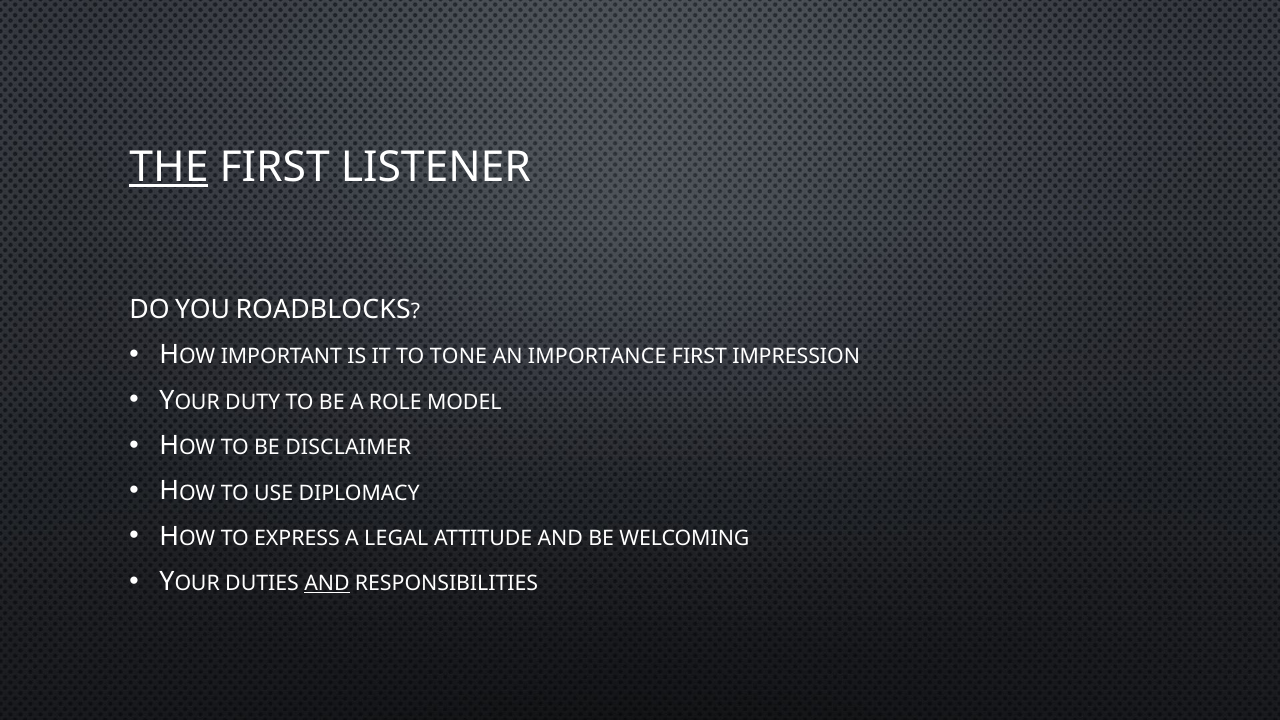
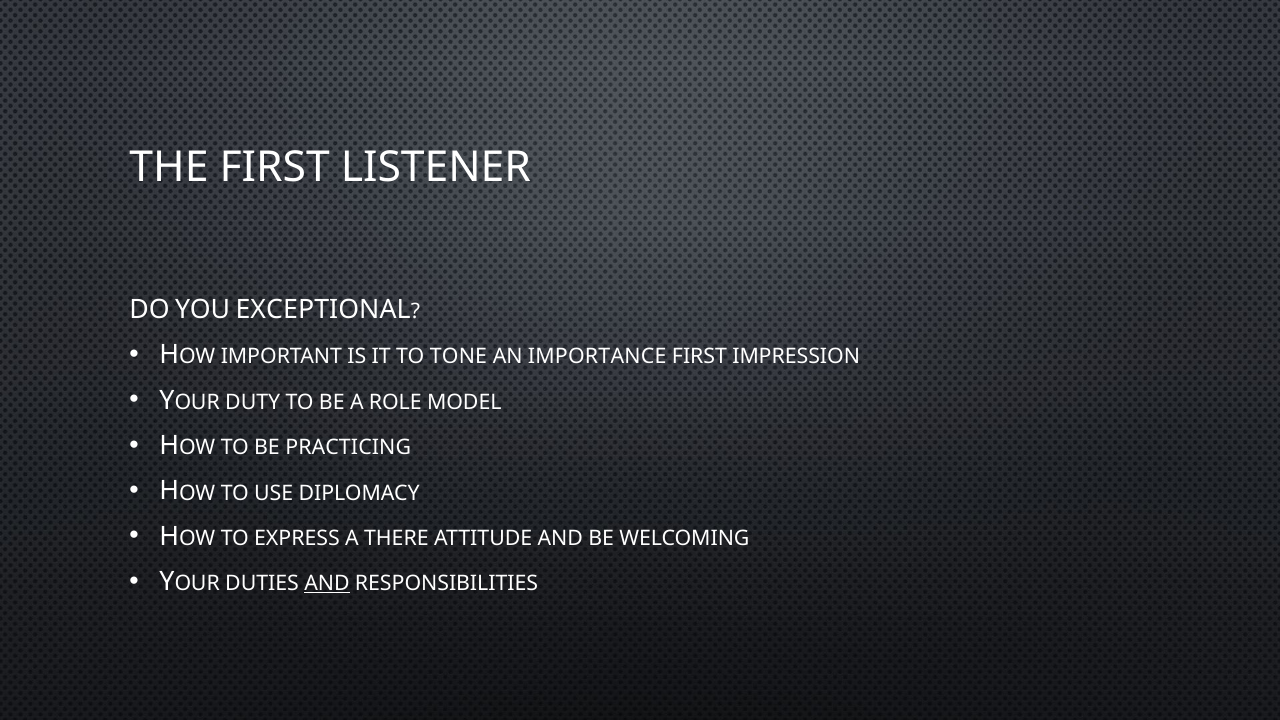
THE underline: present -> none
ROADBLOCKS: ROADBLOCKS -> EXCEPTIONAL
DISCLAIMER: DISCLAIMER -> PRACTICING
LEGAL: LEGAL -> THERE
